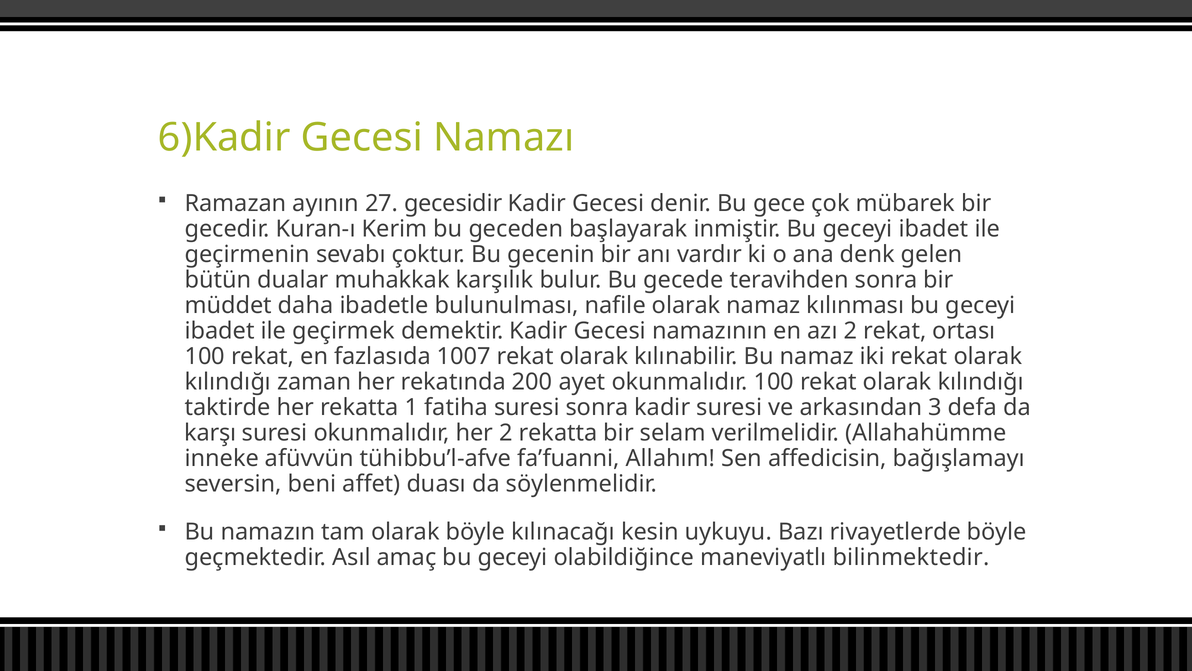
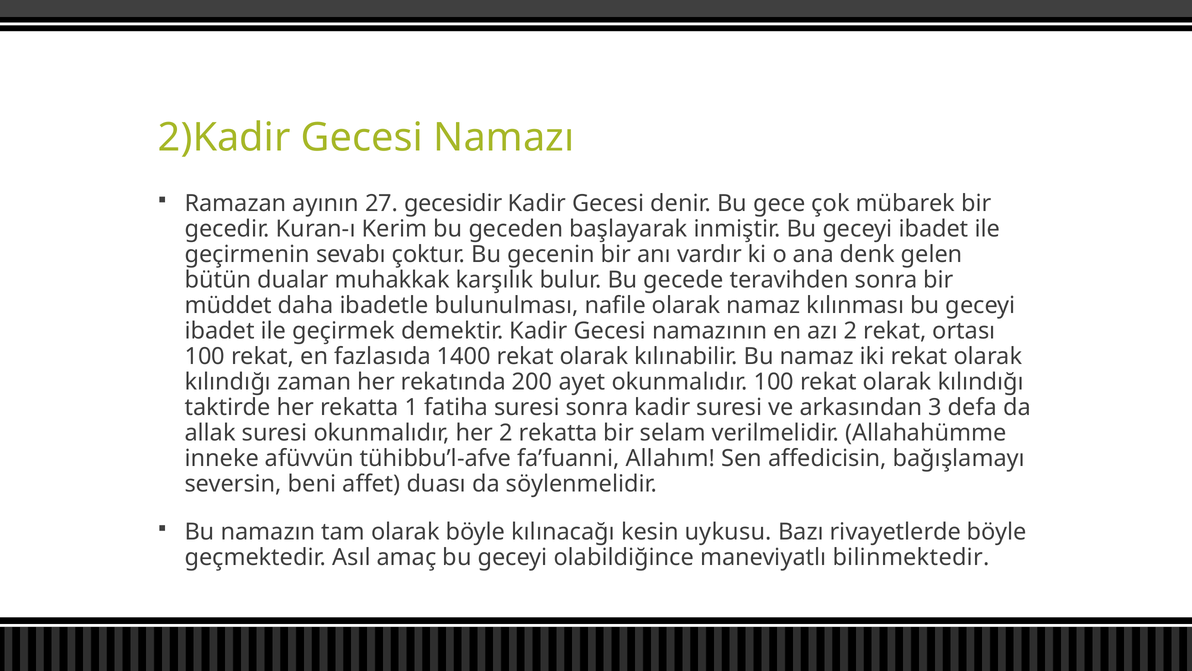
6)Kadir: 6)Kadir -> 2)Kadir
1007: 1007 -> 1400
karşı: karşı -> allak
uykuyu: uykuyu -> uykusu
